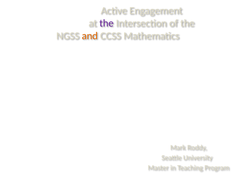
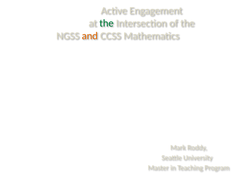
the at (106, 23) colour: purple -> green
